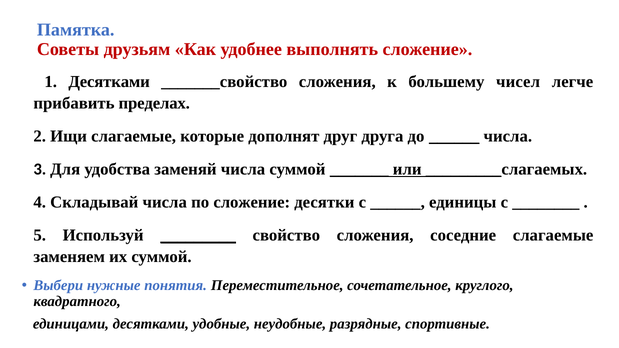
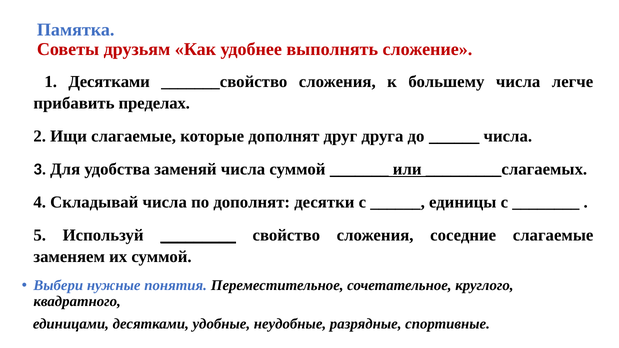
большему чисел: чисел -> числа
по сложение: сложение -> дополнят
